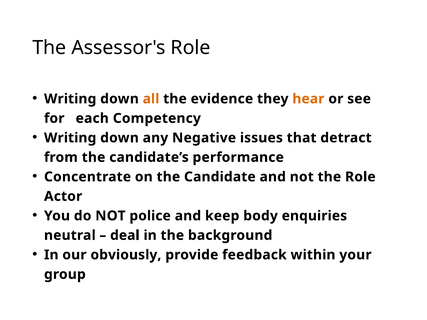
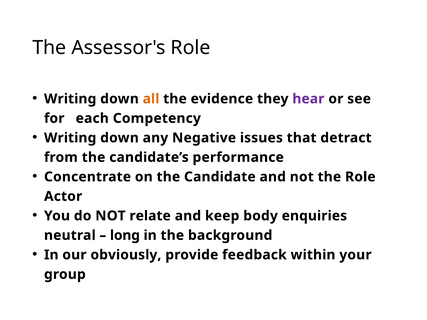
hear colour: orange -> purple
police: police -> relate
deal: deal -> long
